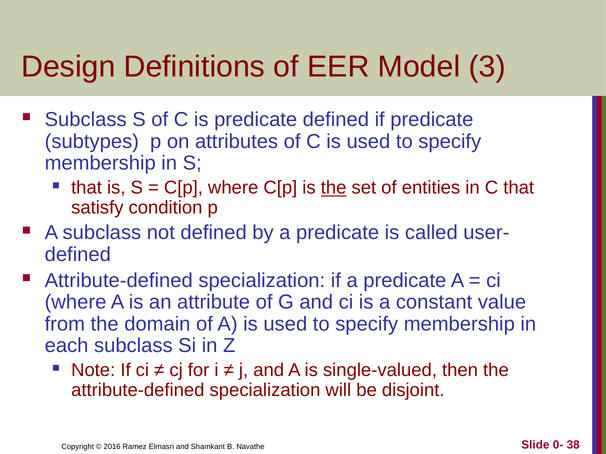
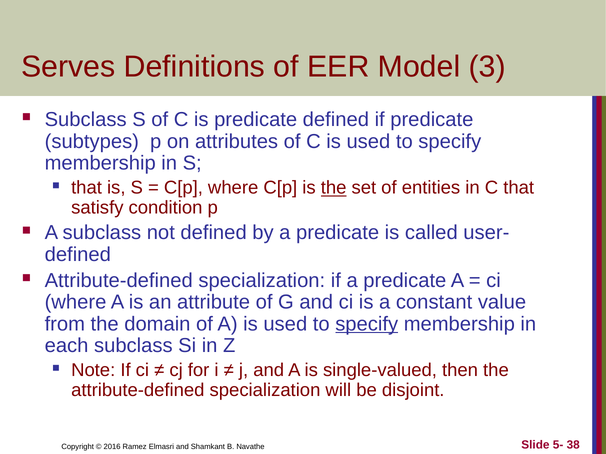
Design: Design -> Serves
specify at (367, 324) underline: none -> present
0-: 0- -> 5-
